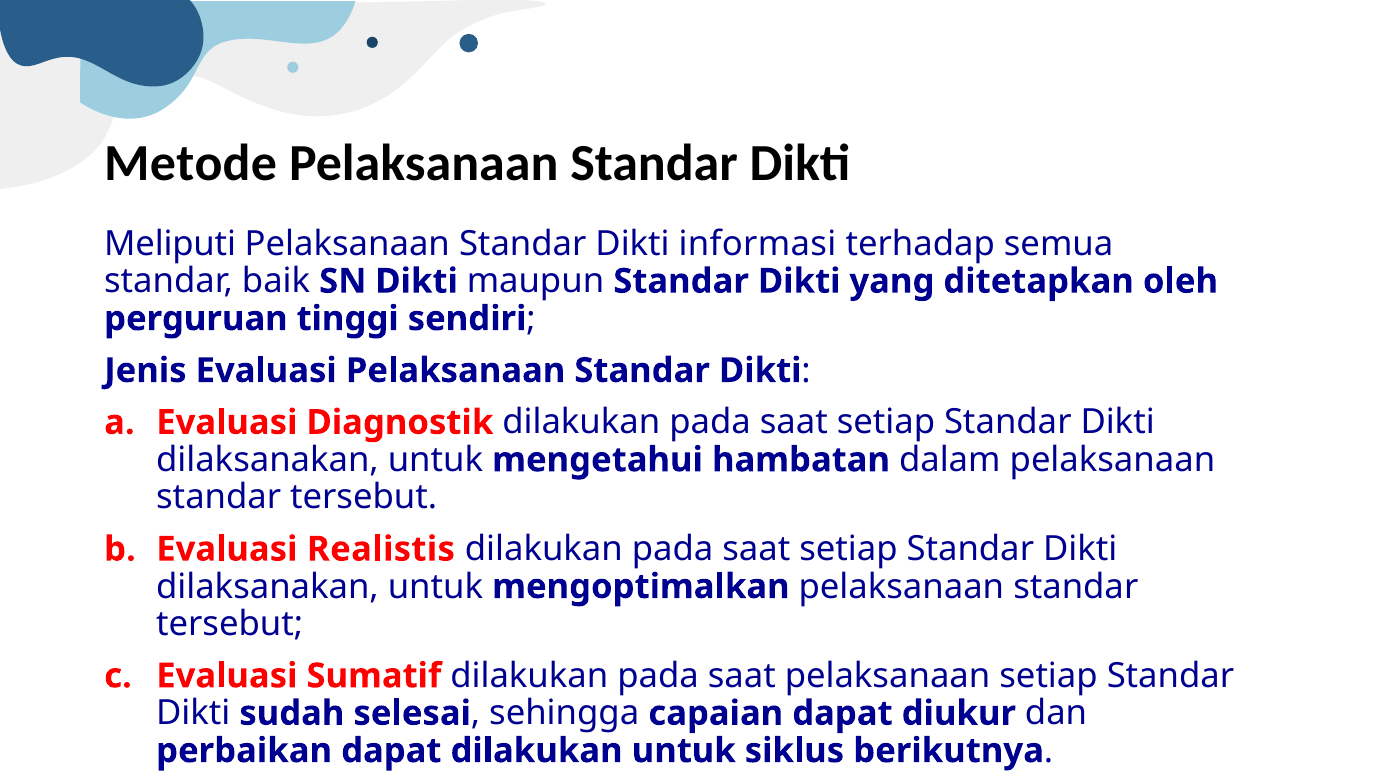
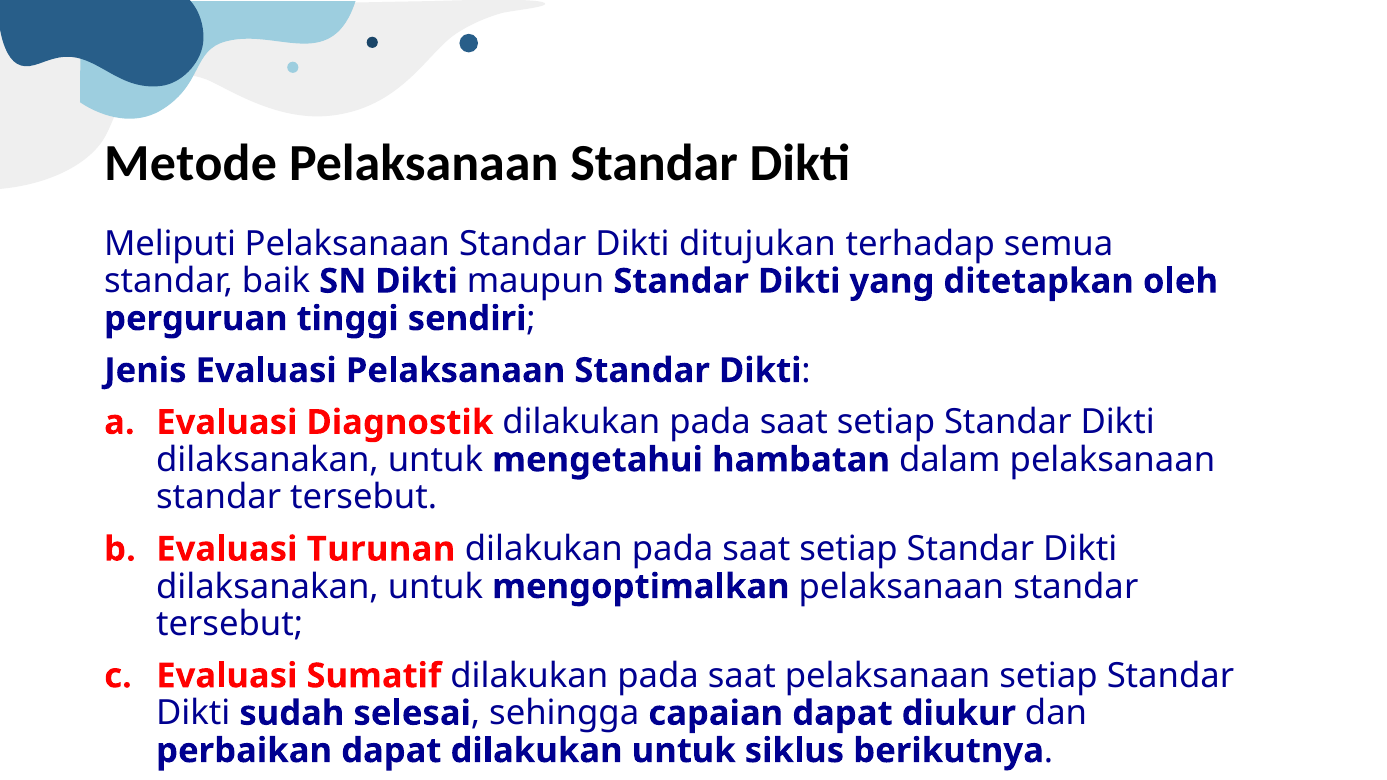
informasi: informasi -> ditujukan
Realistis: Realistis -> Turunan
